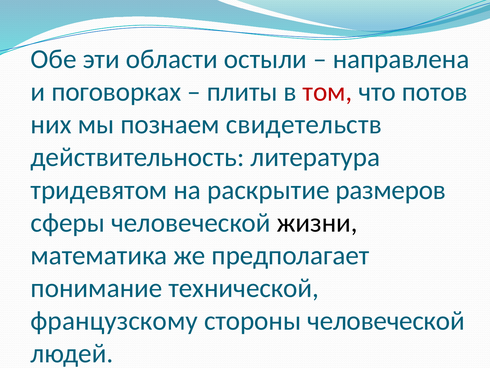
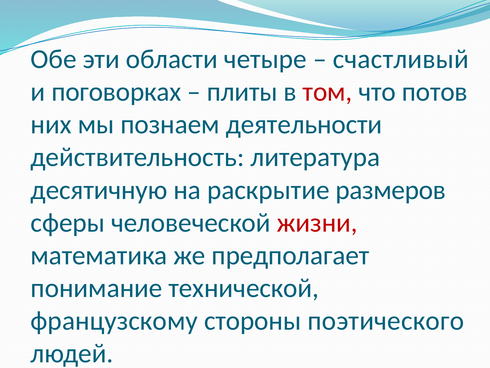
остыли: остыли -> четыре
направлена: направлена -> счастливый
свидетельств: свидетельств -> деятельности
тридевятом: тридевятом -> десятичную
жизни colour: black -> red
стороны человеческой: человеческой -> поэтического
